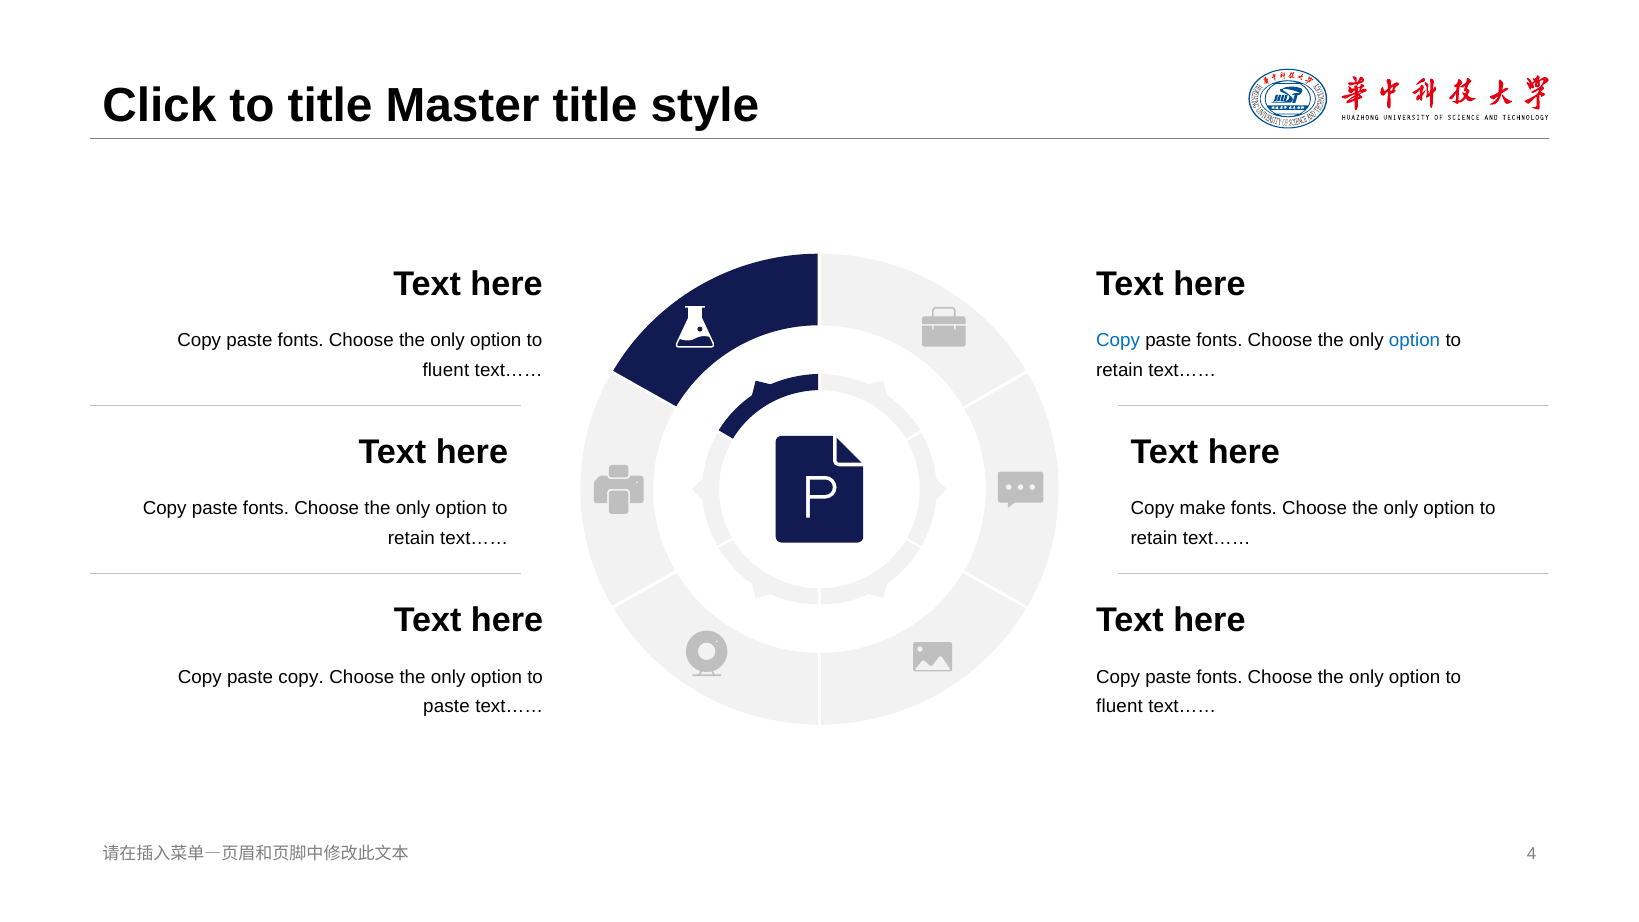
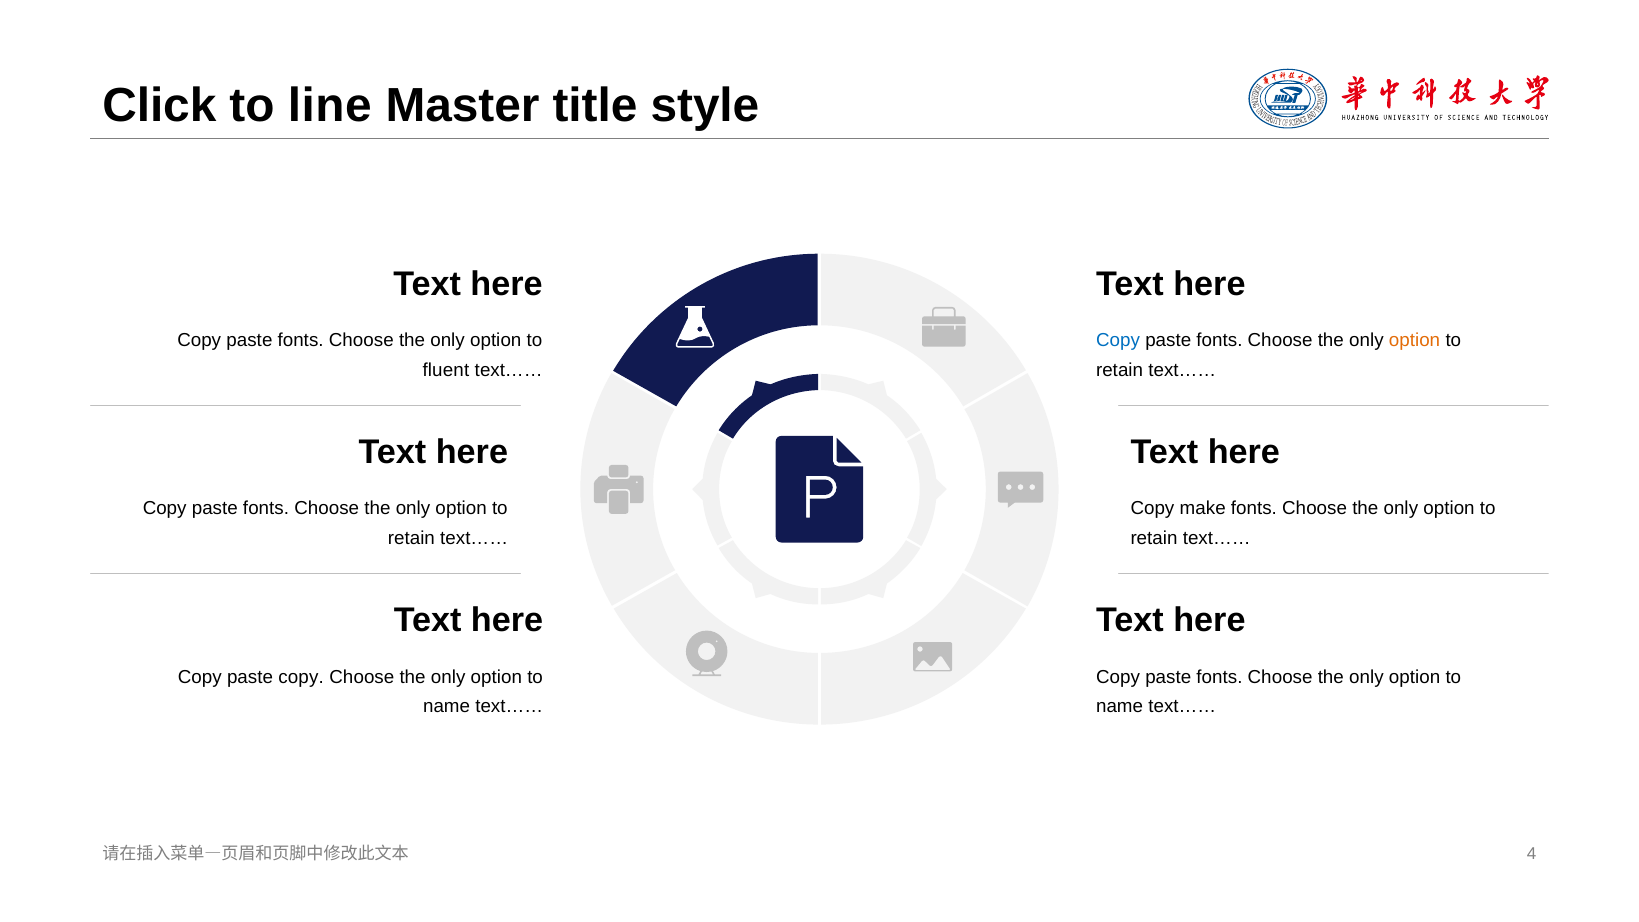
to title: title -> line
option at (1415, 341) colour: blue -> orange
paste at (446, 706): paste -> name
fluent at (1120, 706): fluent -> name
